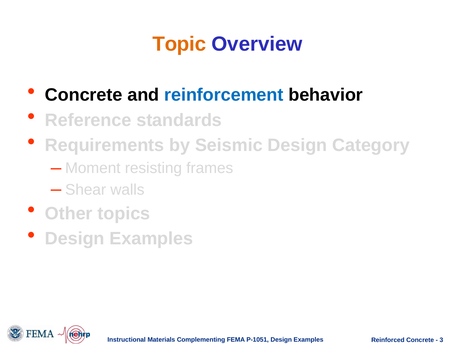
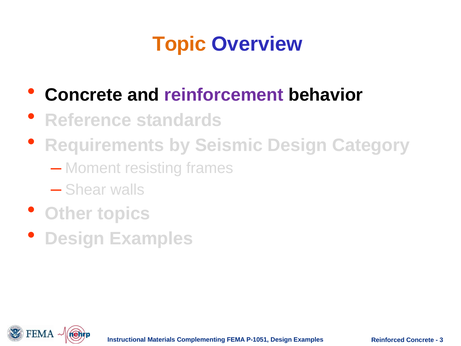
reinforcement colour: blue -> purple
